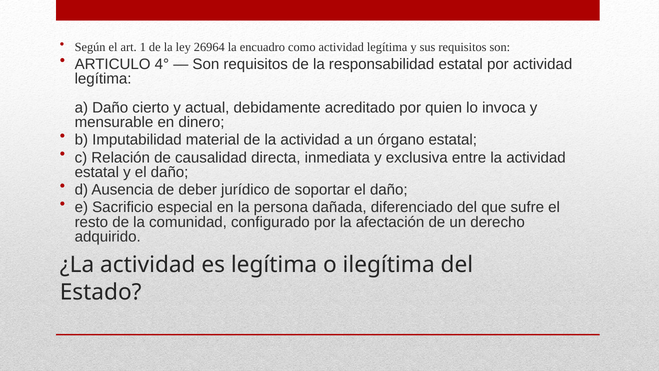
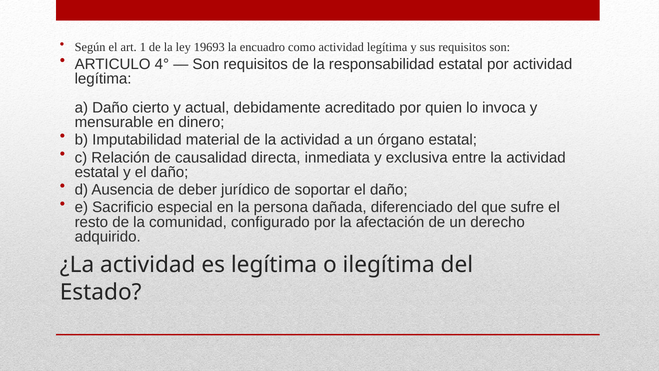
26964: 26964 -> 19693
